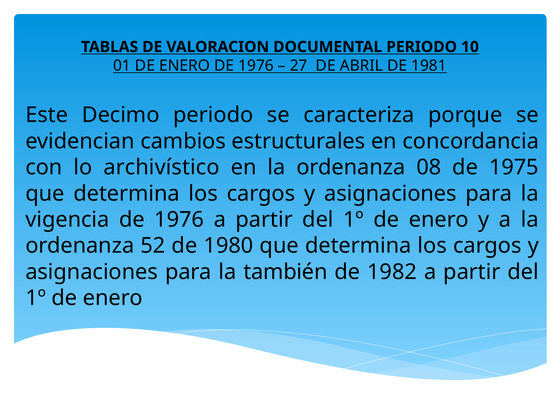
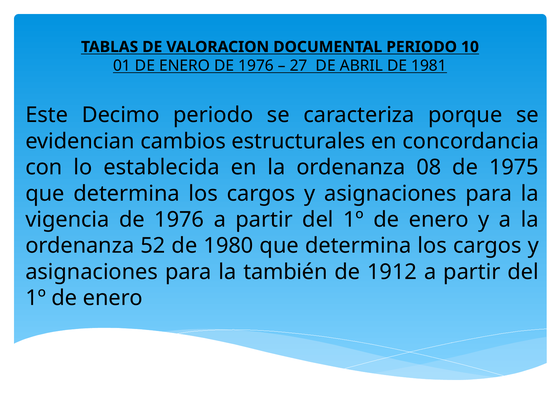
archivístico: archivístico -> establecida
1982: 1982 -> 1912
